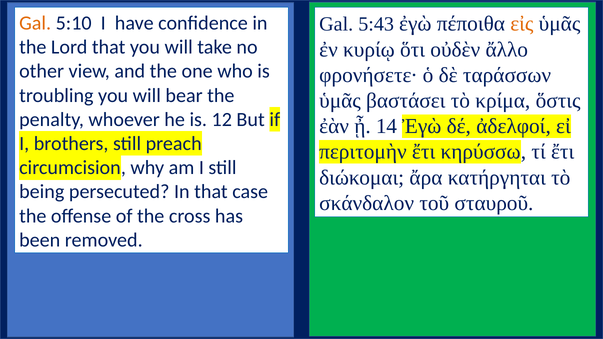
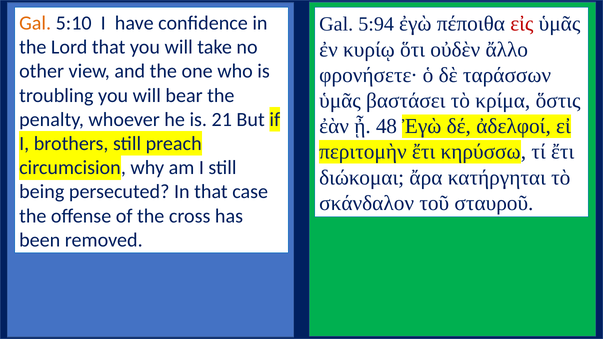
5:43: 5:43 -> 5:94
εἰς colour: orange -> red
12: 12 -> 21
14: 14 -> 48
